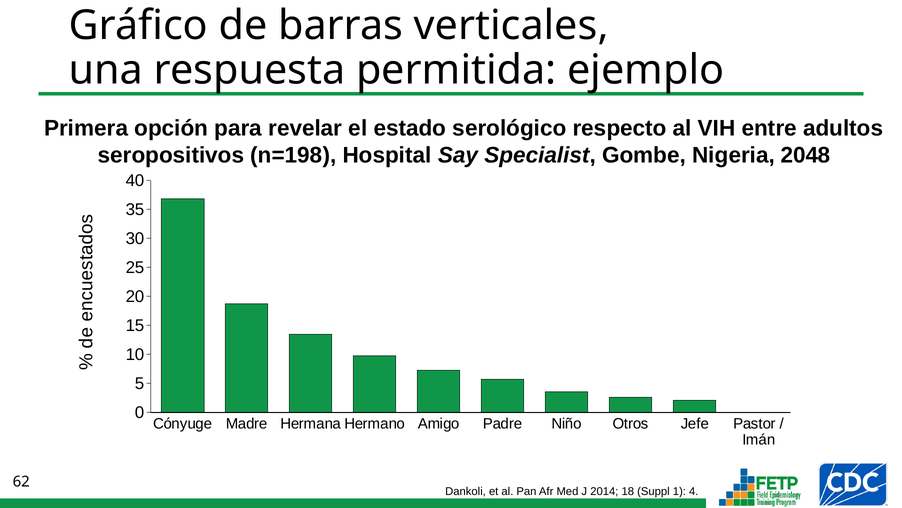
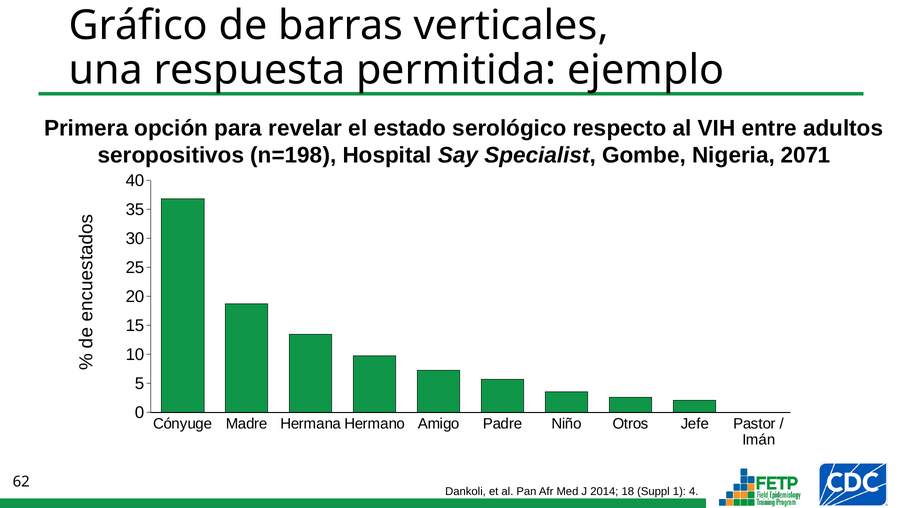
2048: 2048 -> 2071
